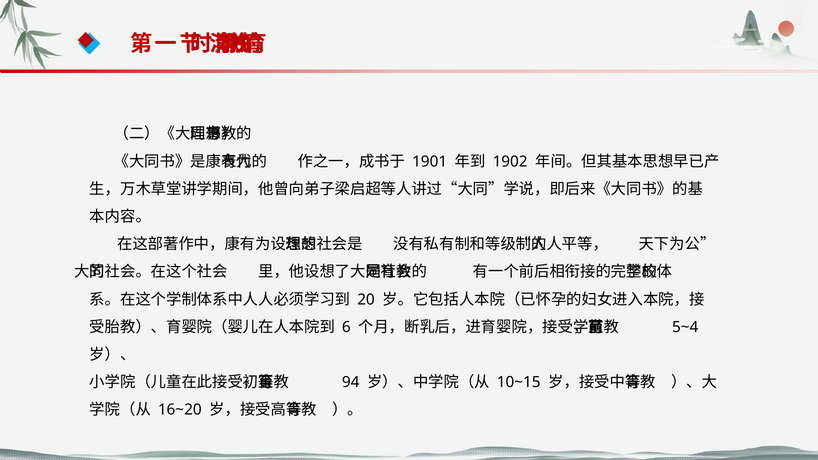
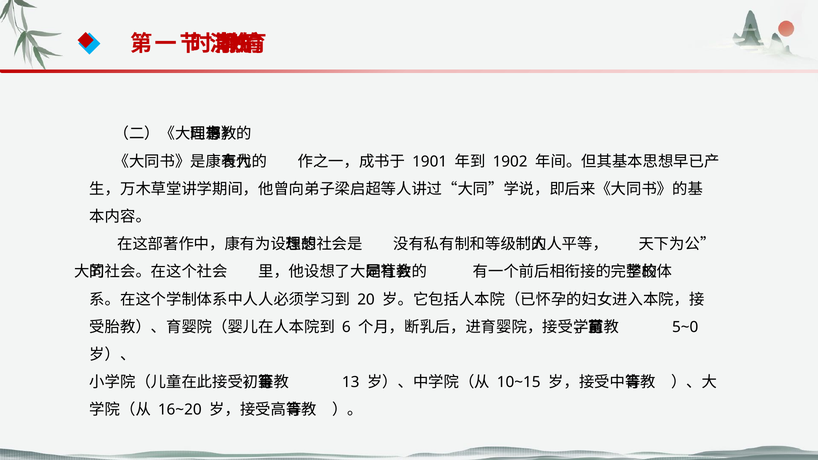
5~4: 5~4 -> 5~0
94: 94 -> 13
